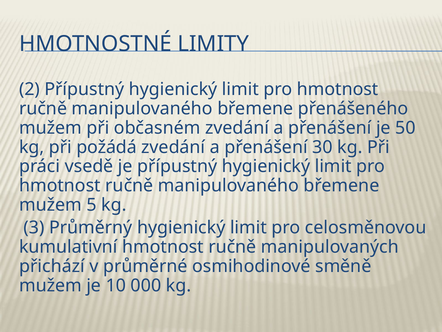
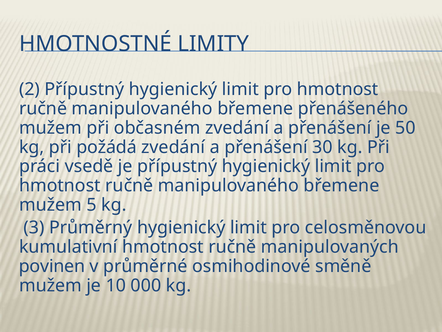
přichází: přichází -> povinen
